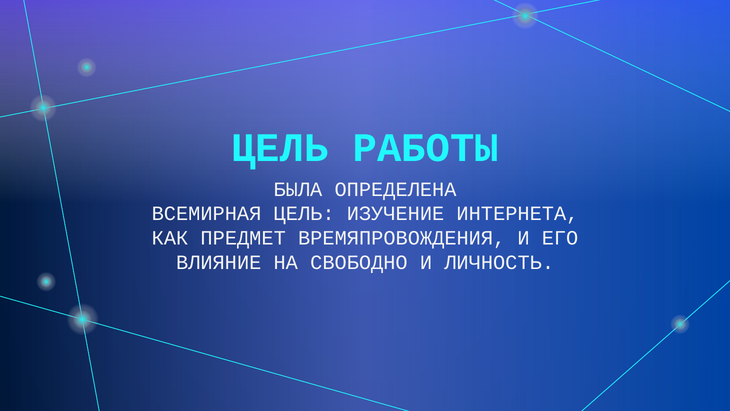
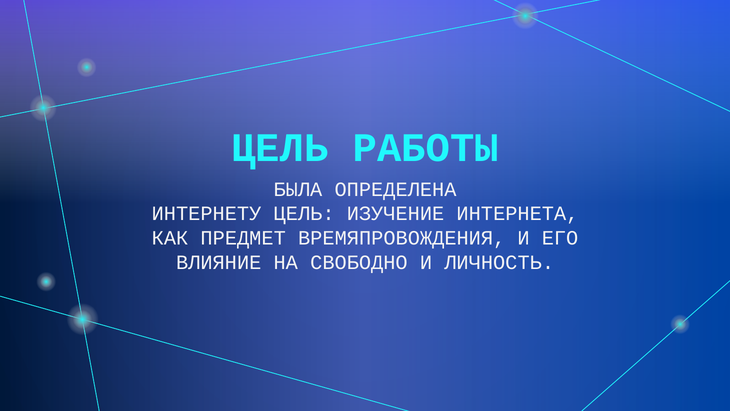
ВСЕМИРНАЯ: ВСЕМИРНАЯ -> ИНТЕРНЕТУ
